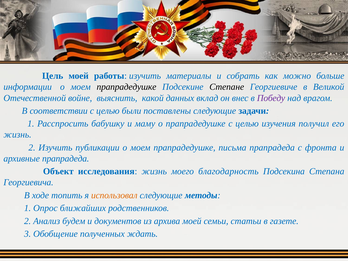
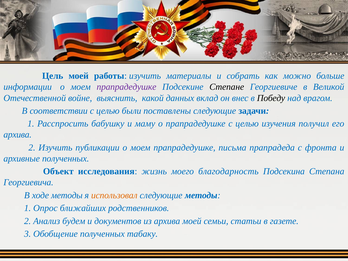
прапрадедушке at (127, 87) colour: black -> purple
Победу colour: purple -> black
жизнь at (17, 135): жизнь -> архива
архивные прапрадеда: прапрадеда -> полученных
ходе топить: топить -> методы
ждать: ждать -> табаку
